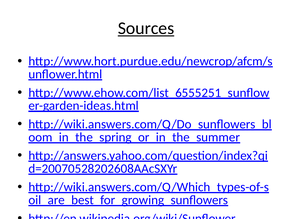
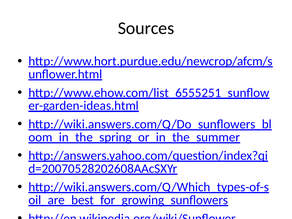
Sources underline: present -> none
